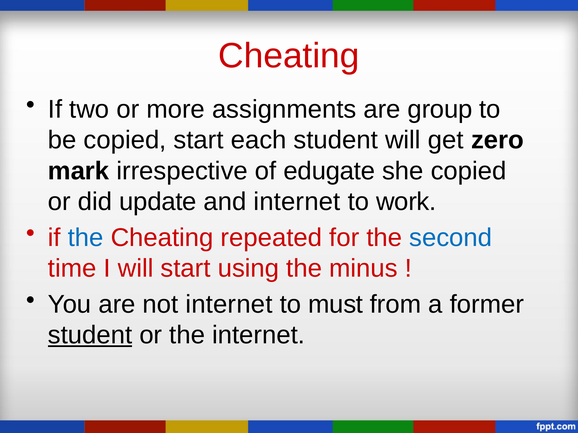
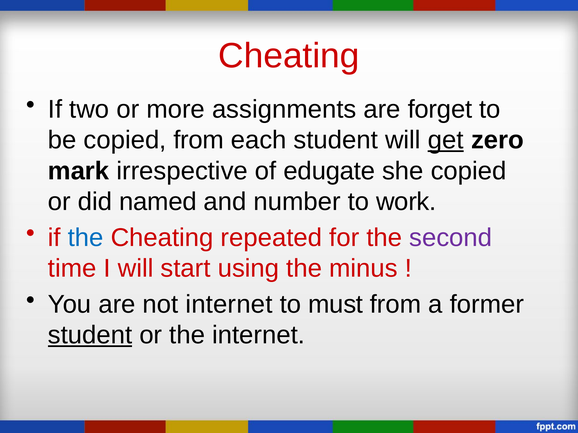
group: group -> forget
copied start: start -> from
get underline: none -> present
update: update -> named
and internet: internet -> number
second colour: blue -> purple
